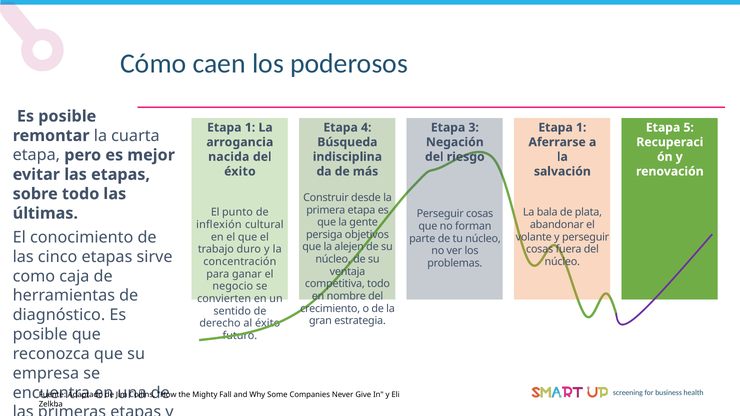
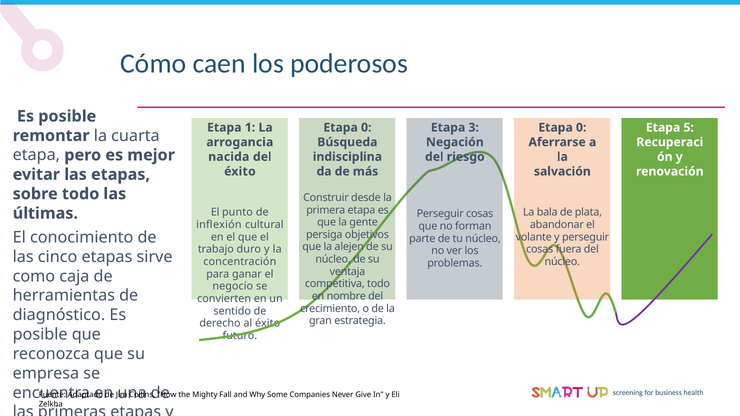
4 at (366, 128): 4 -> 0
1 at (581, 128): 1 -> 0
